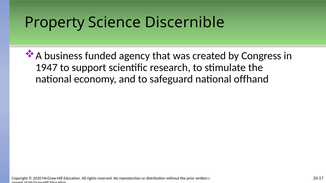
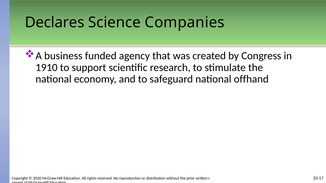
Property: Property -> Declares
Discernible: Discernible -> Companies
1947: 1947 -> 1910
